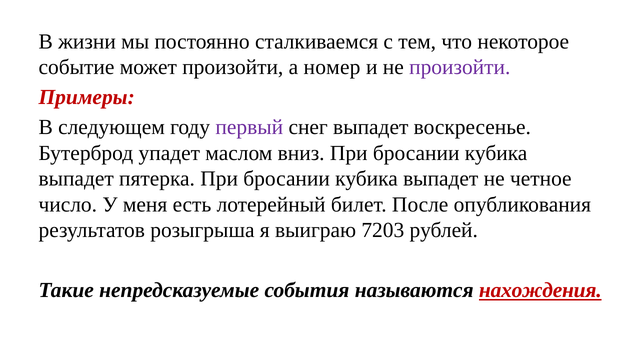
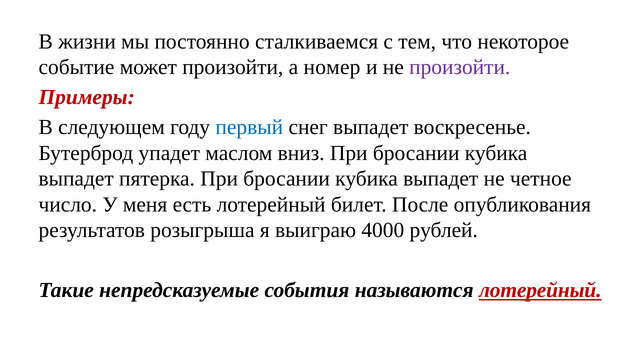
первый colour: purple -> blue
7203: 7203 -> 4000
называются нахождения: нахождения -> лотерейный
